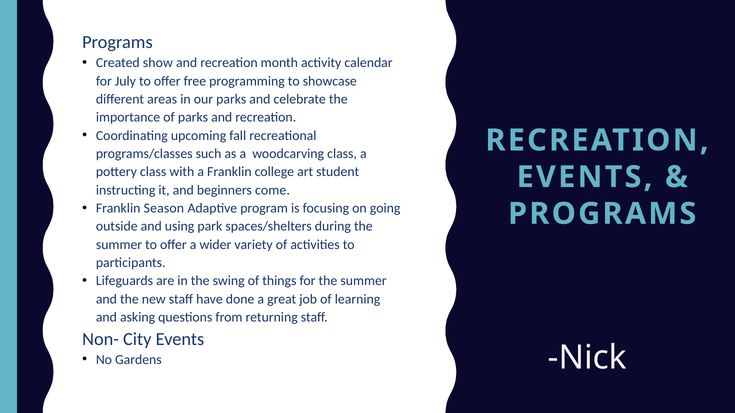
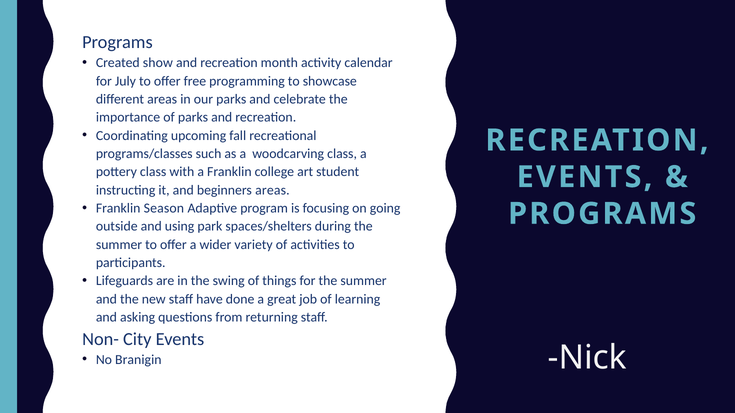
beginners come: come -> areas
Gardens: Gardens -> Branigin
